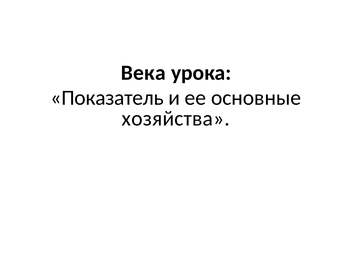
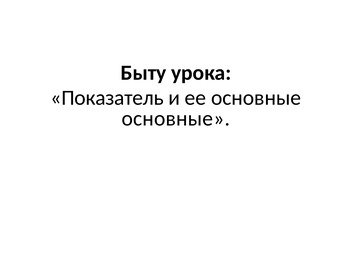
Века: Века -> Быту
хозяйства at (176, 118): хозяйства -> основные
